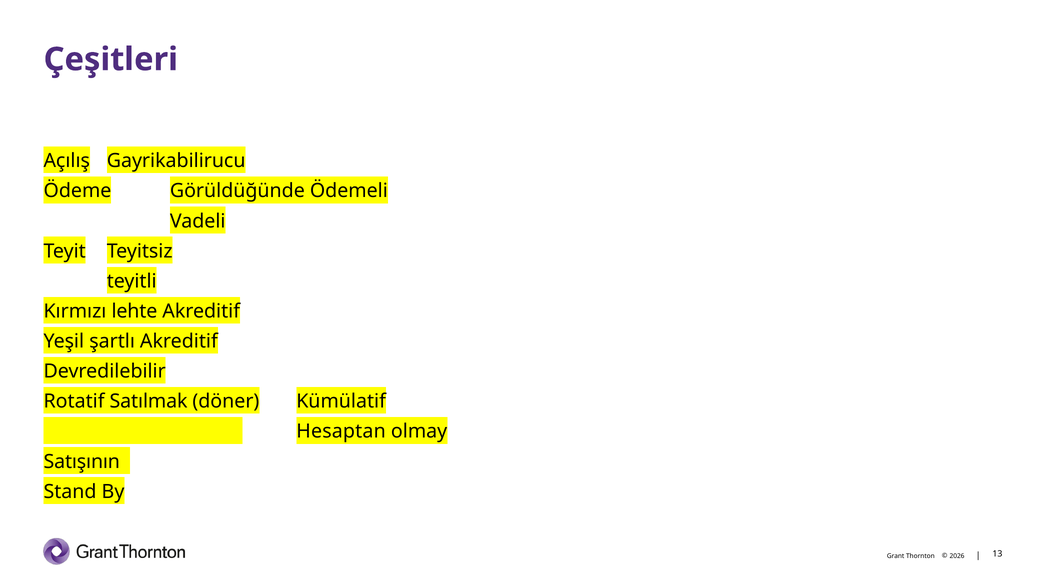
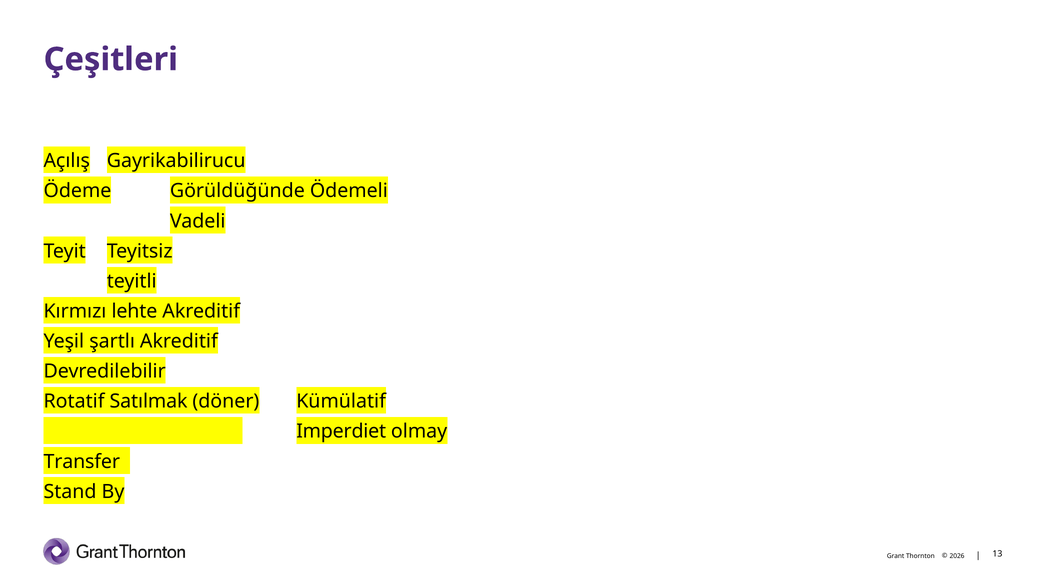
Hesaptan: Hesaptan -> Imperdiet
Satışının: Satışının -> Transfer
